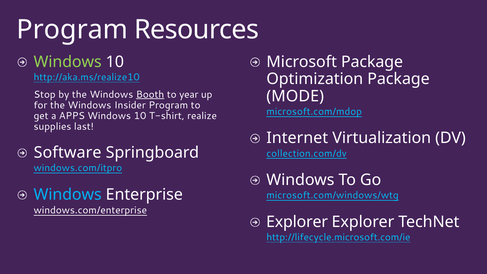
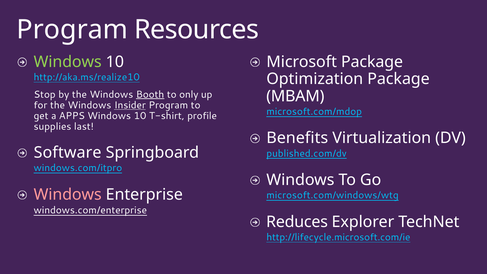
year: year -> only
MODE: MODE -> MBAM
Insider underline: none -> present
realize: realize -> profile
Internet: Internet -> Benefits
collection.com/dv: collection.com/dv -> published.com/dv
Windows at (68, 194) colour: light blue -> pink
Explorer at (297, 222): Explorer -> Reduces
